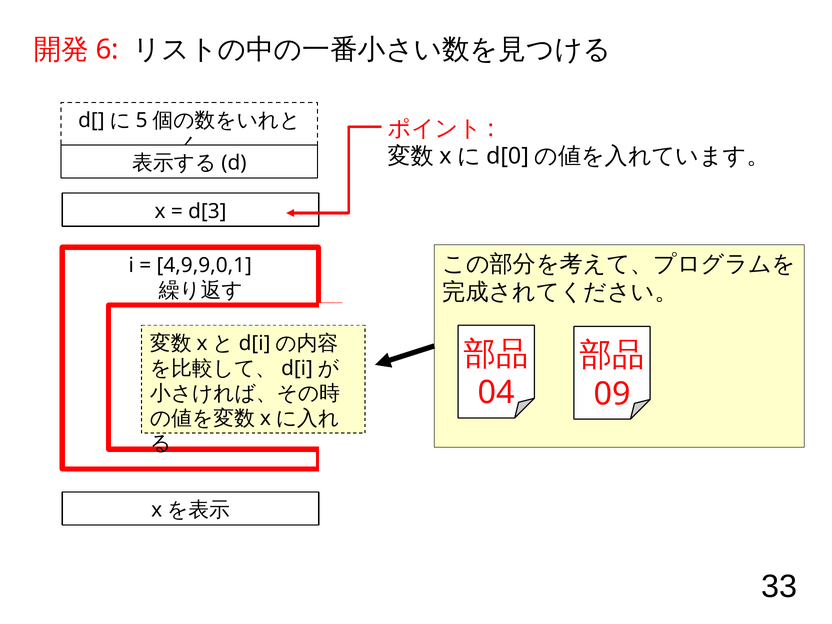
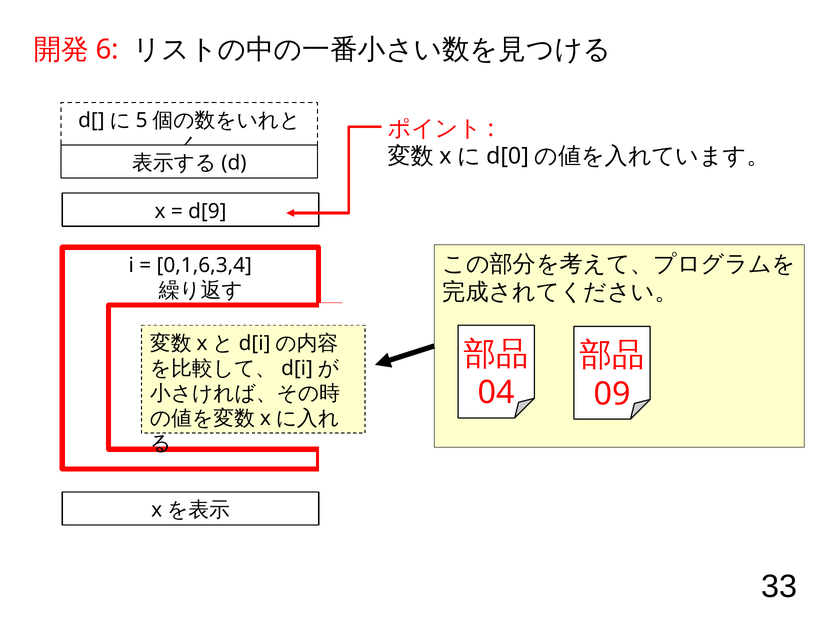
d[3: d[3 -> d[9
4,9,9,0,1: 4,9,9,0,1 -> 0,1,6,3,4
